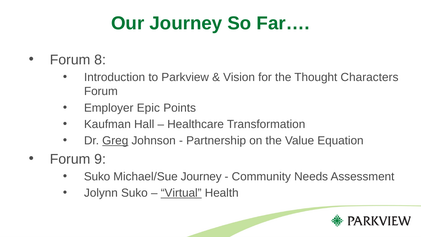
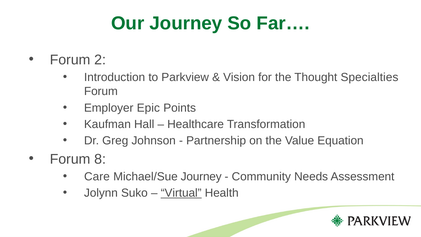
8: 8 -> 2
Characters: Characters -> Specialties
Greg underline: present -> none
9: 9 -> 8
Suko at (97, 177): Suko -> Care
